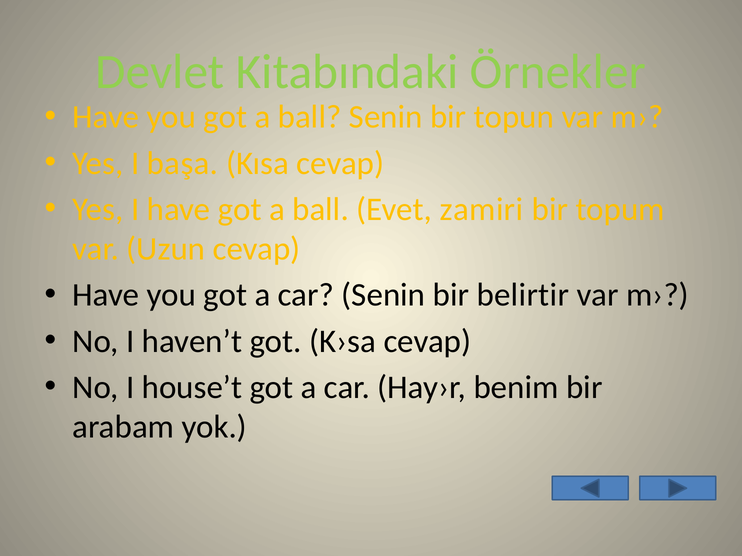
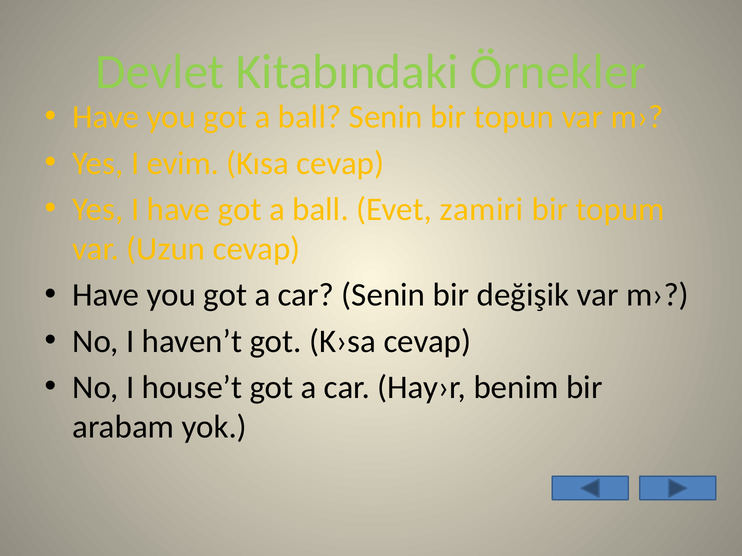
başa: başa -> evim
belirtir: belirtir -> değişik
